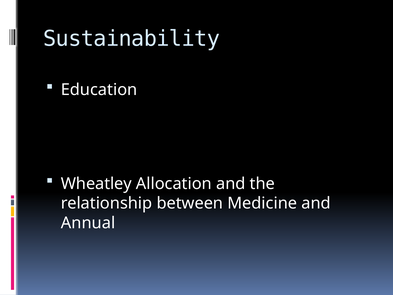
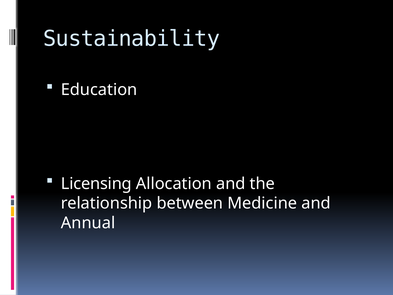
Wheatley: Wheatley -> Licensing
